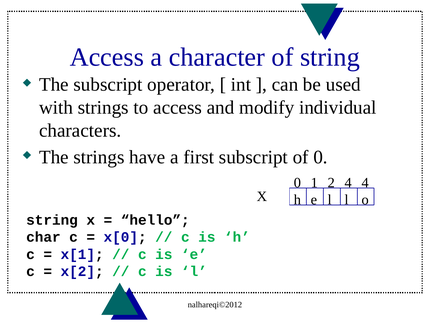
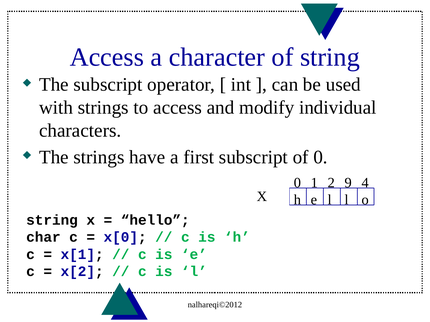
1 4: 4 -> 9
